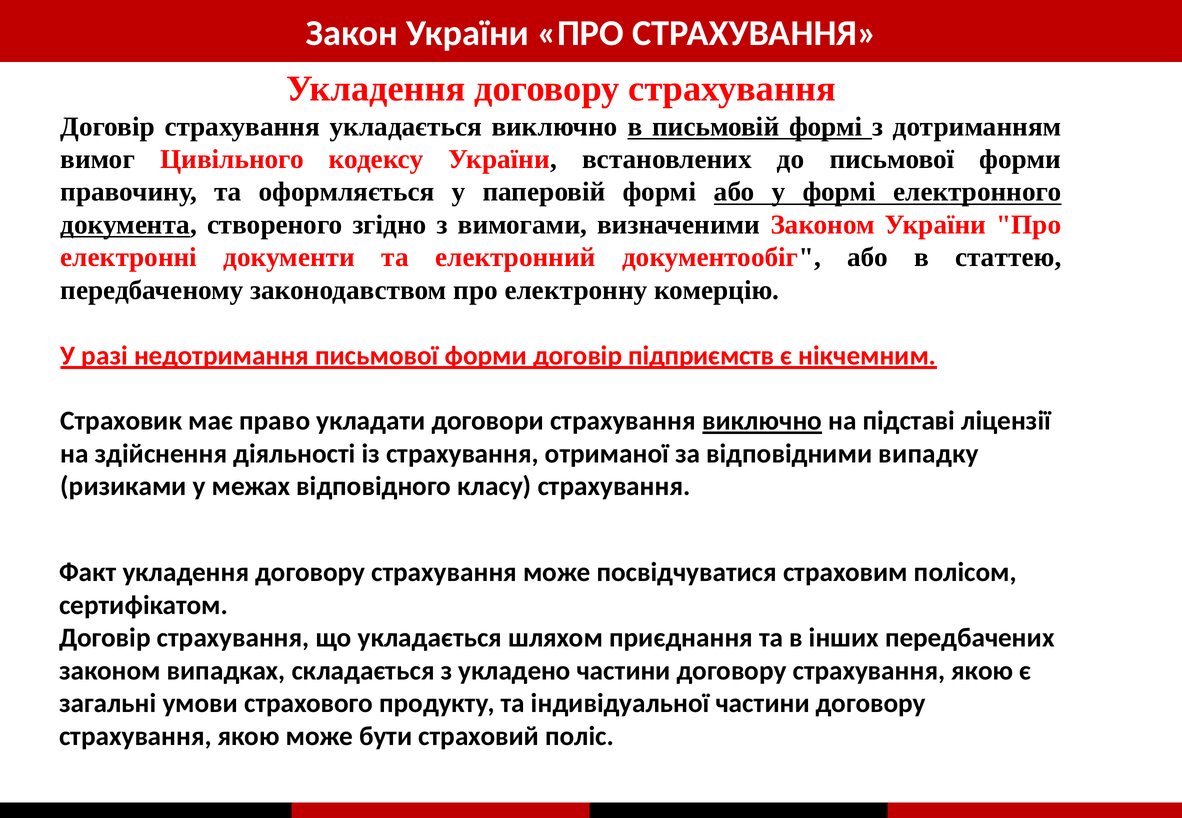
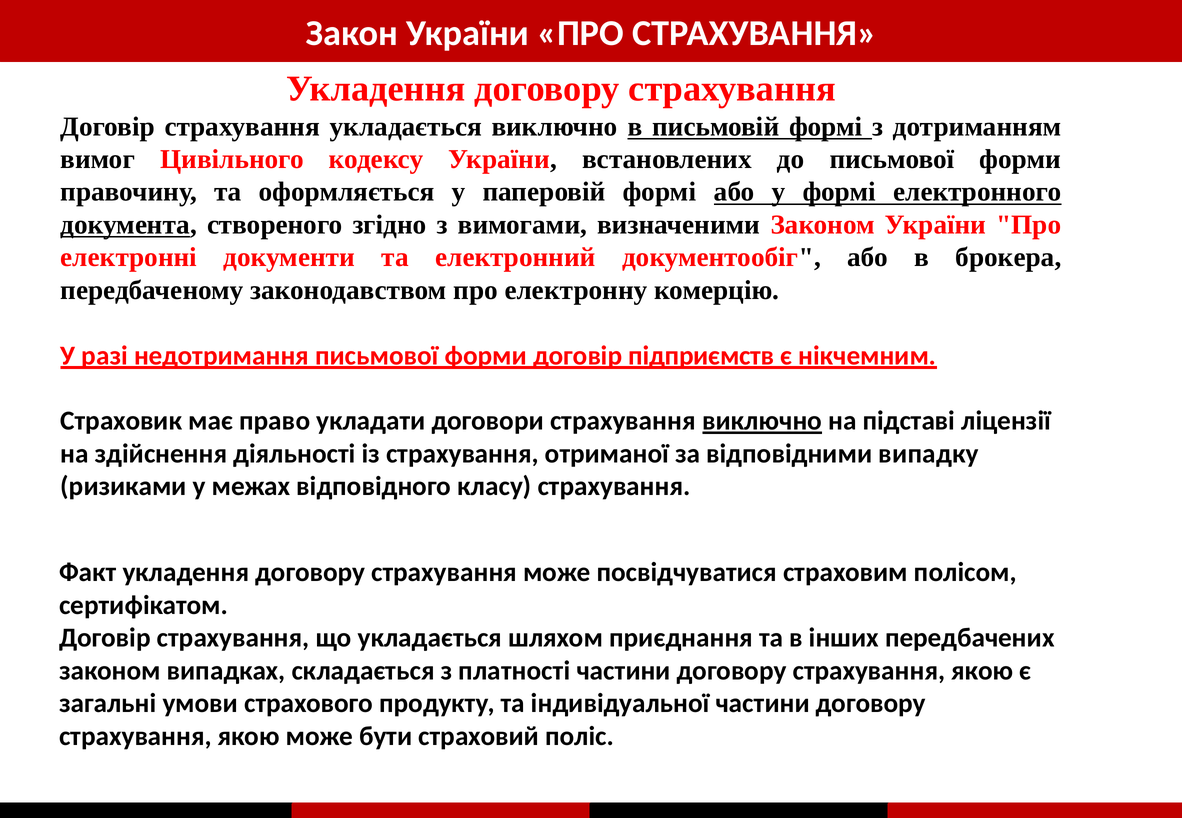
статтею: статтею -> брокера
укладено: укладено -> платності
